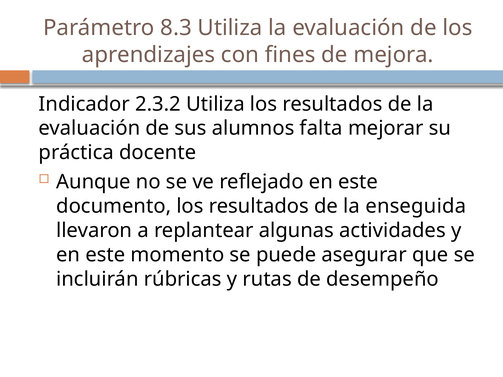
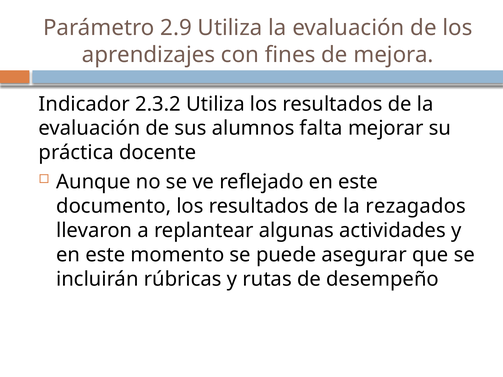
8.3: 8.3 -> 2.9
enseguida: enseguida -> rezagados
